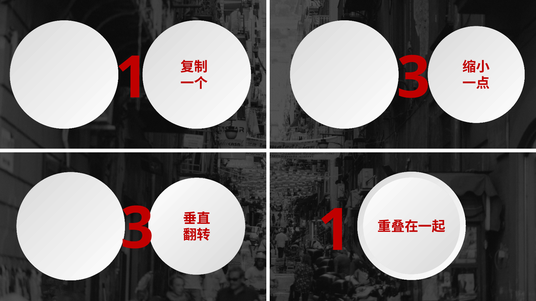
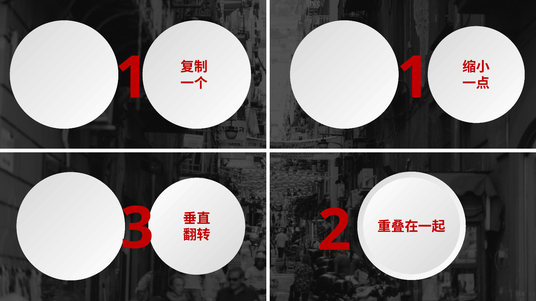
1 3: 3 -> 1
3 1: 1 -> 2
